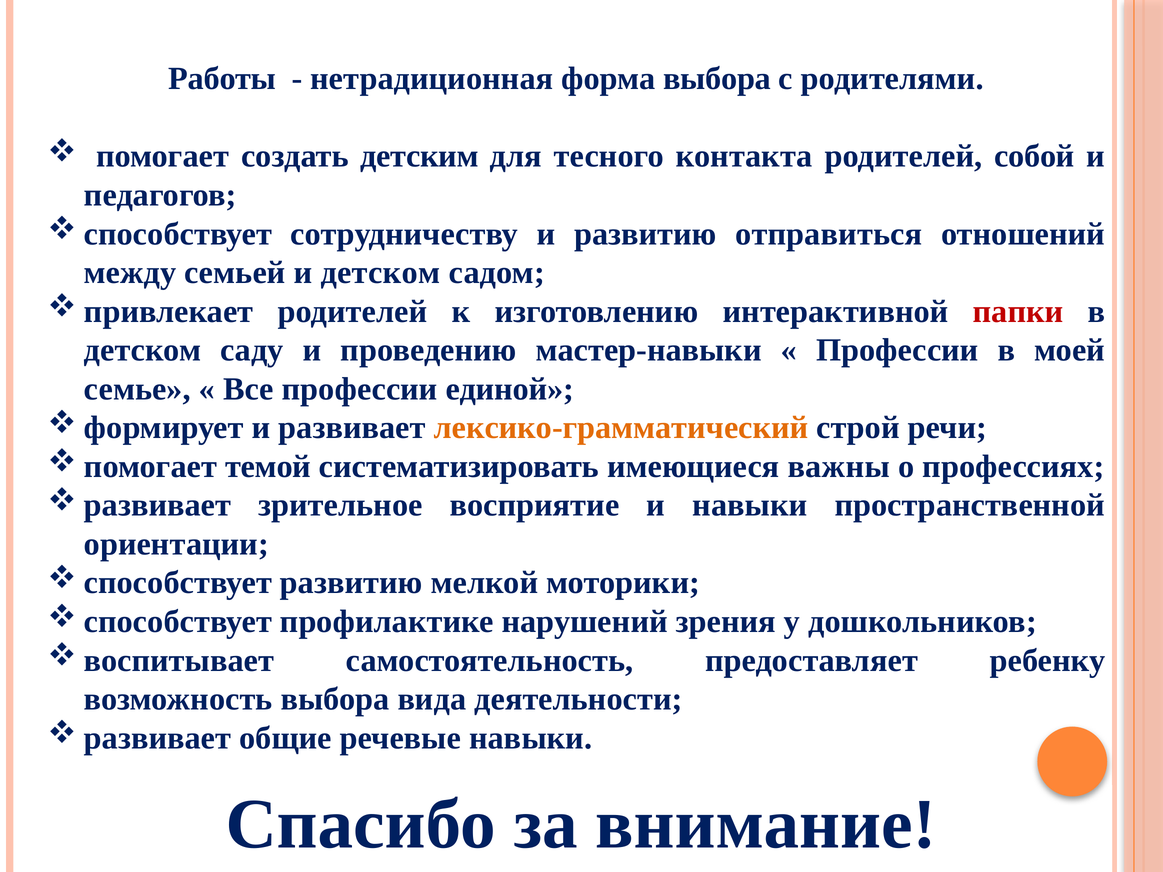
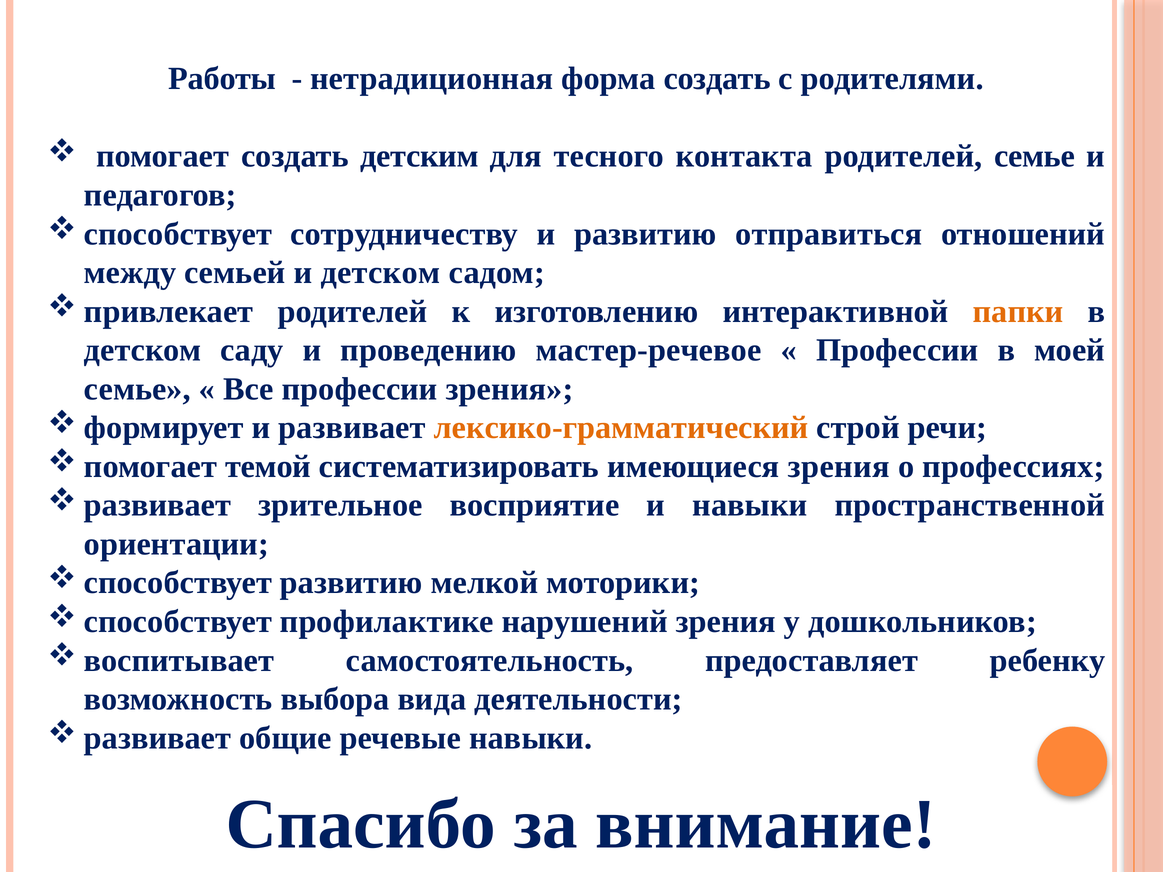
форма выбора: выбора -> создать
родителей собой: собой -> семье
папки colour: red -> orange
мастер-навыки: мастер-навыки -> мастер-речевое
профессии единой: единой -> зрения
имеющиеся важны: важны -> зрения
